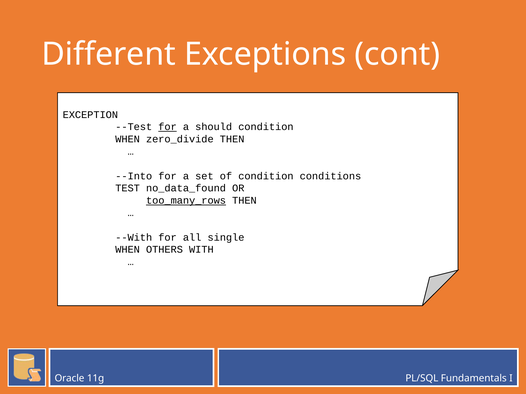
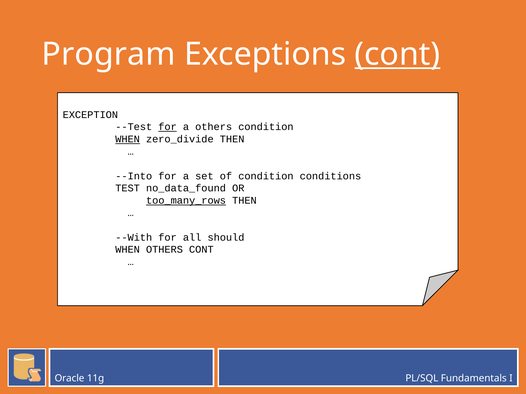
Different: Different -> Program
cont at (397, 54) underline: none -> present
a should: should -> others
WHEN at (128, 139) underline: none -> present
single: single -> should
OTHERS WITH: WITH -> CONT
